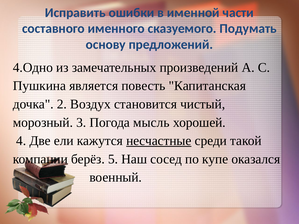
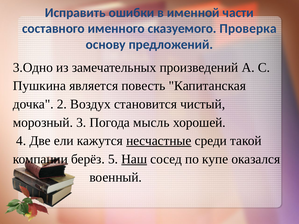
Подумать: Подумать -> Проверка
4.Одно: 4.Одно -> 3.Одно
Наш underline: none -> present
